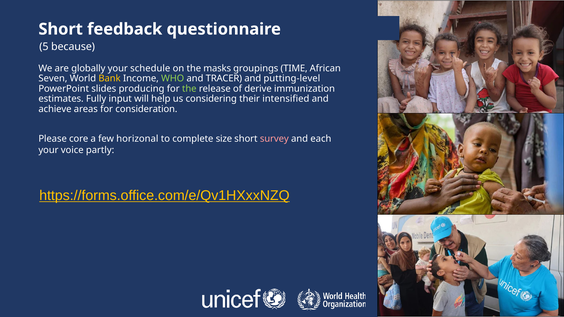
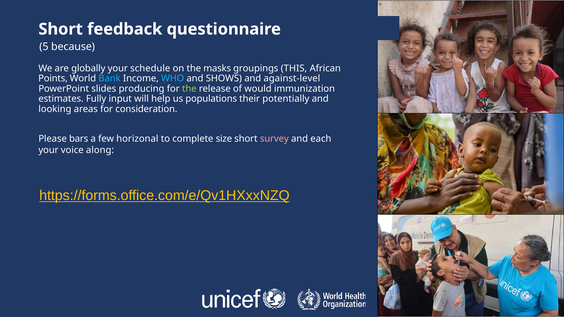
TIME: TIME -> THIS
Seven: Seven -> Points
Bank colour: yellow -> light blue
WHO colour: light green -> light blue
TRACER: TRACER -> SHOWS
putting-level: putting-level -> against-level
derive: derive -> would
considering: considering -> populations
intensified: intensified -> potentially
achieve: achieve -> looking
core: core -> bars
partly: partly -> along
